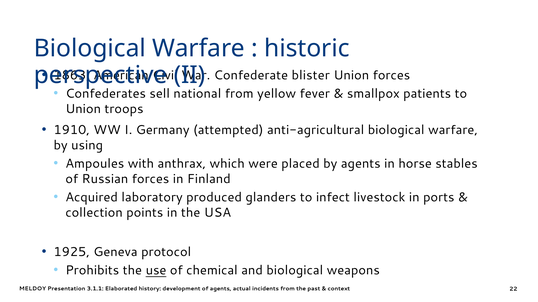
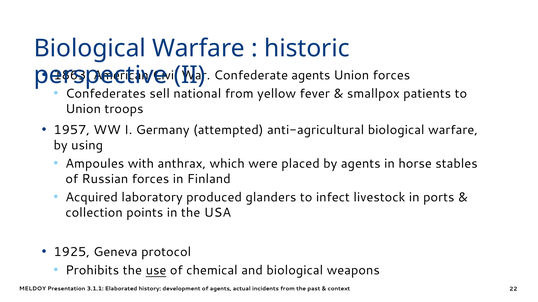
Confederate blister: blister -> agents
1910: 1910 -> 1957
